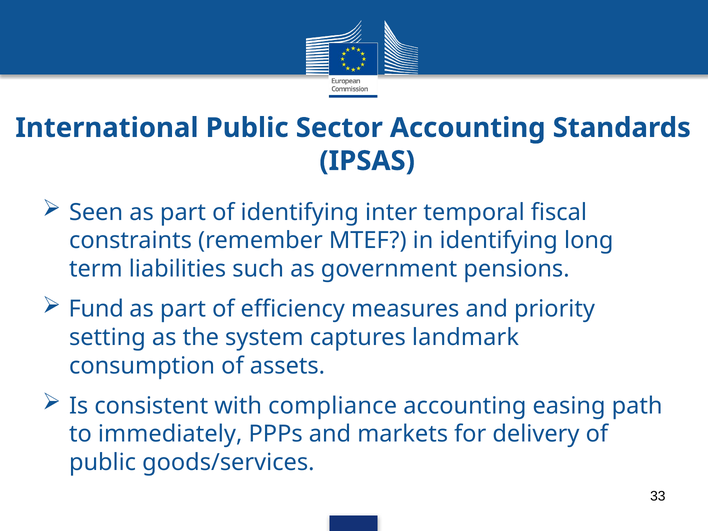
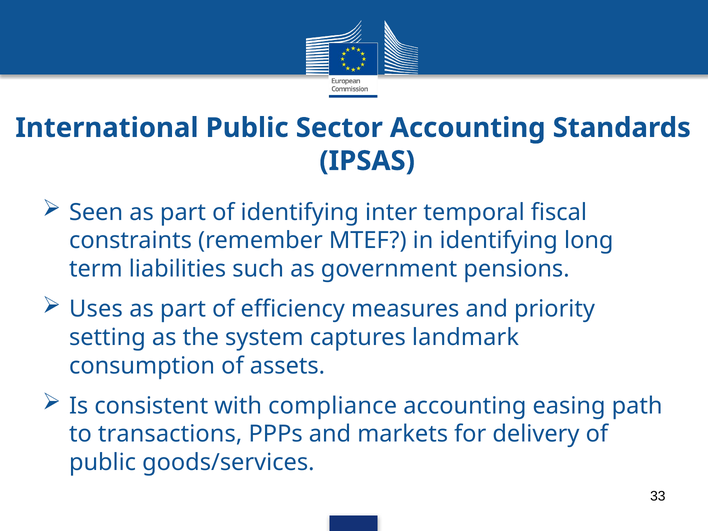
Fund: Fund -> Uses
immediately: immediately -> transactions
